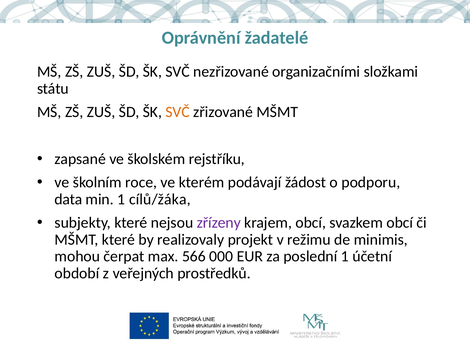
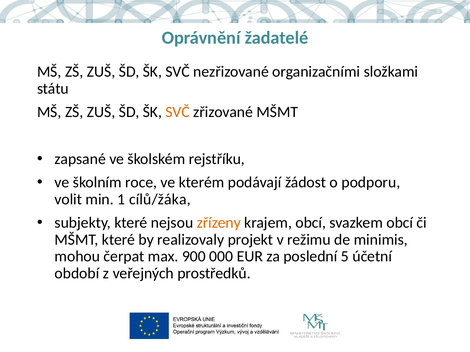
data: data -> volit
zřízeny colour: purple -> orange
566: 566 -> 900
poslední 1: 1 -> 5
